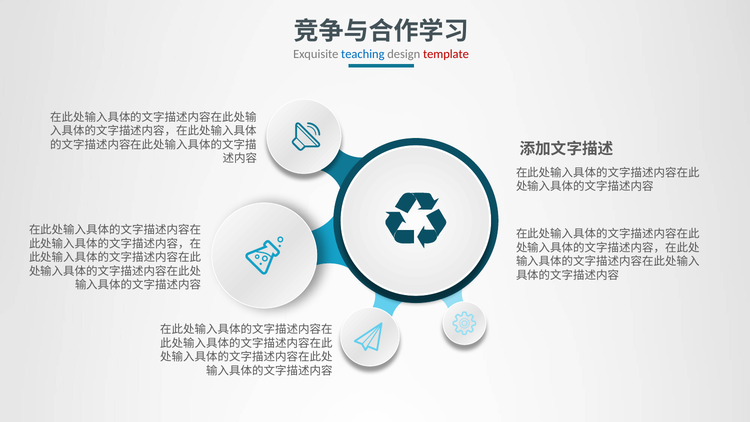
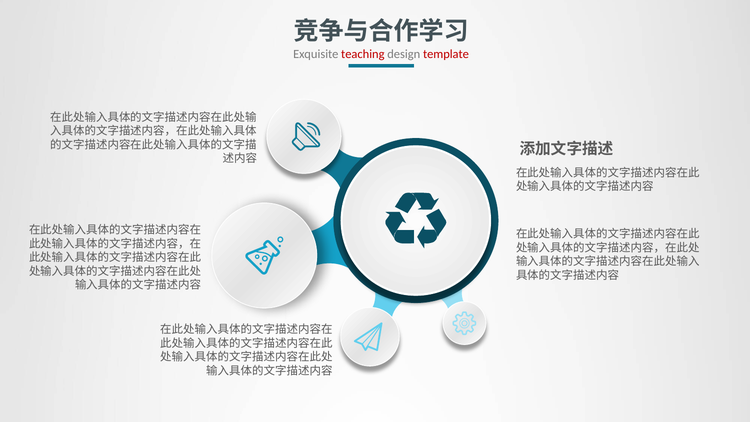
teaching colour: blue -> red
